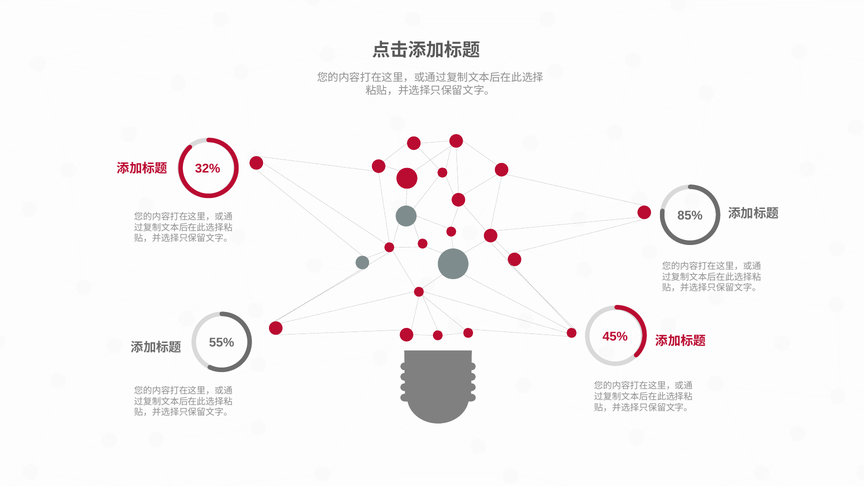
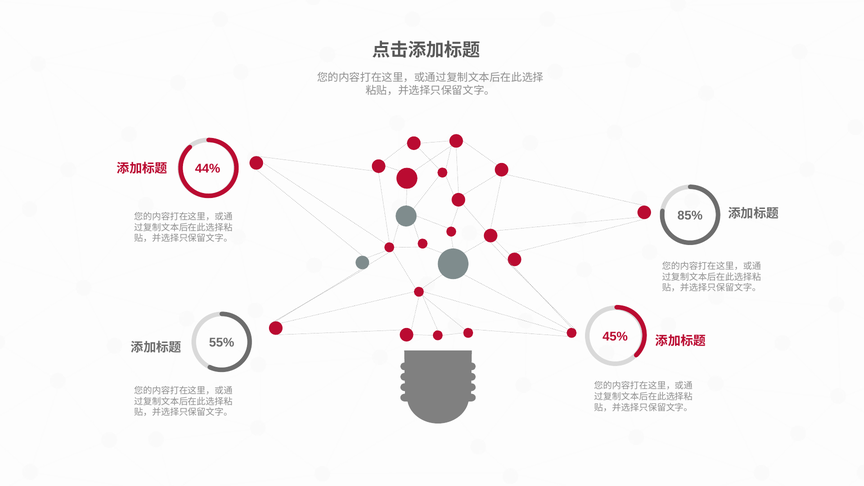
32%: 32% -> 44%
